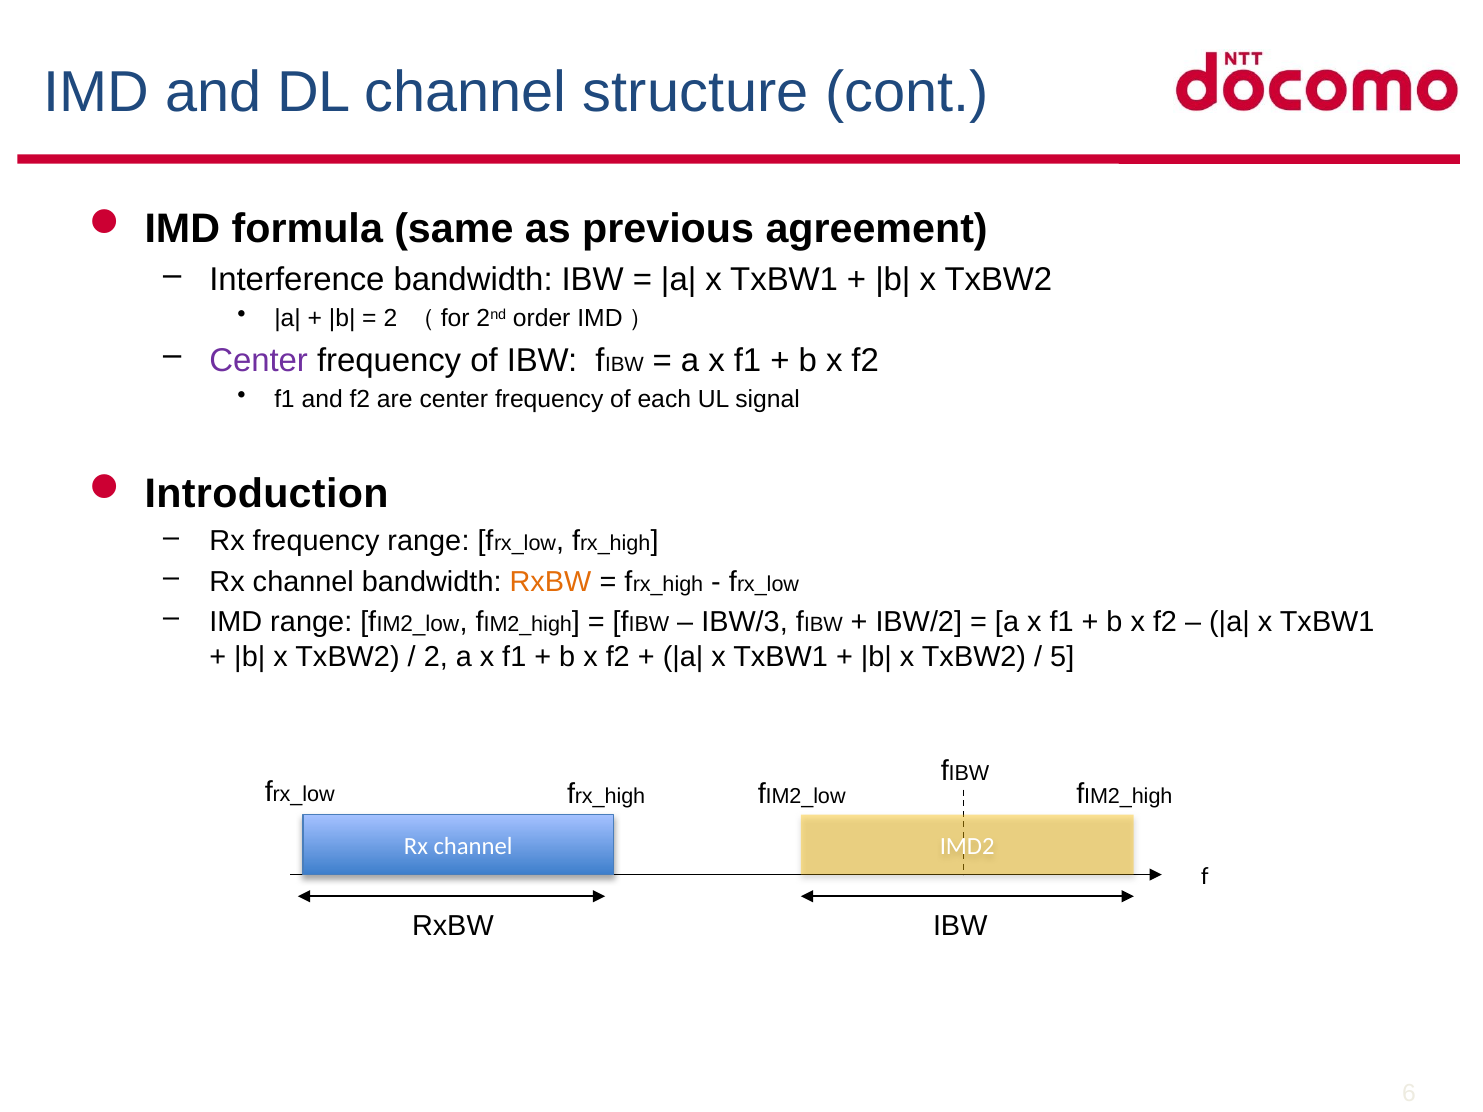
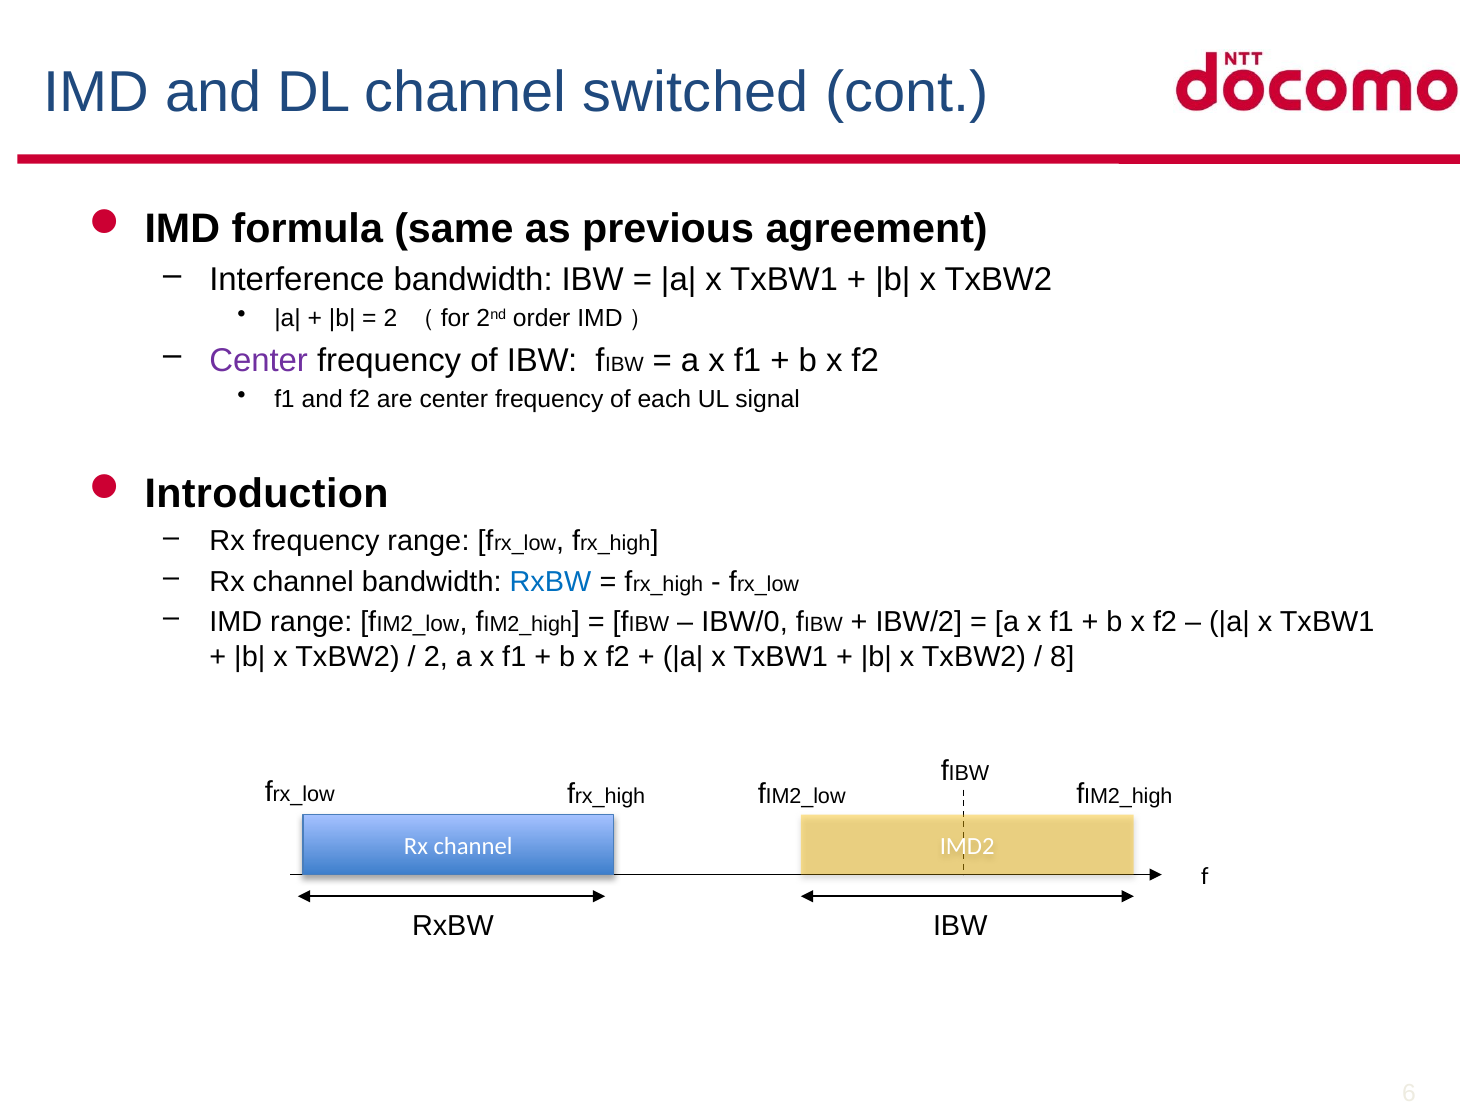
structure: structure -> switched
RxBW at (551, 582) colour: orange -> blue
IBW/3: IBW/3 -> IBW/0
5: 5 -> 8
